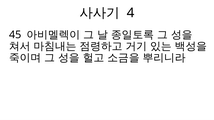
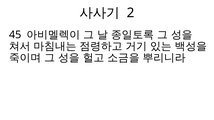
4: 4 -> 2
